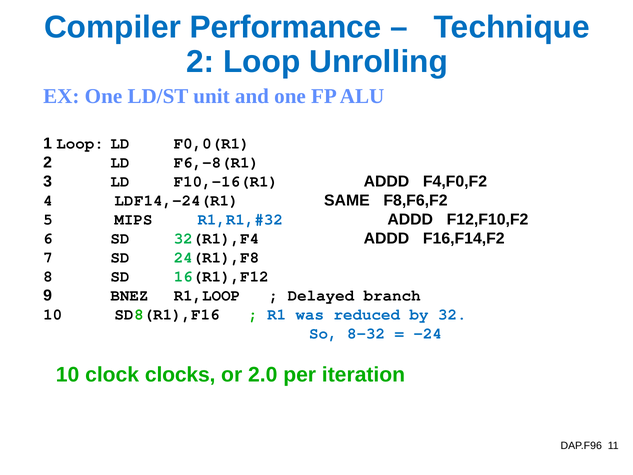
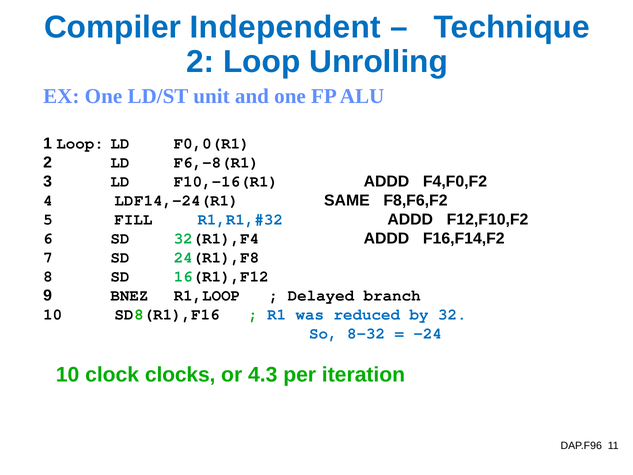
Performance: Performance -> Independent
MIPS: MIPS -> FILL
2.0: 2.0 -> 4.3
